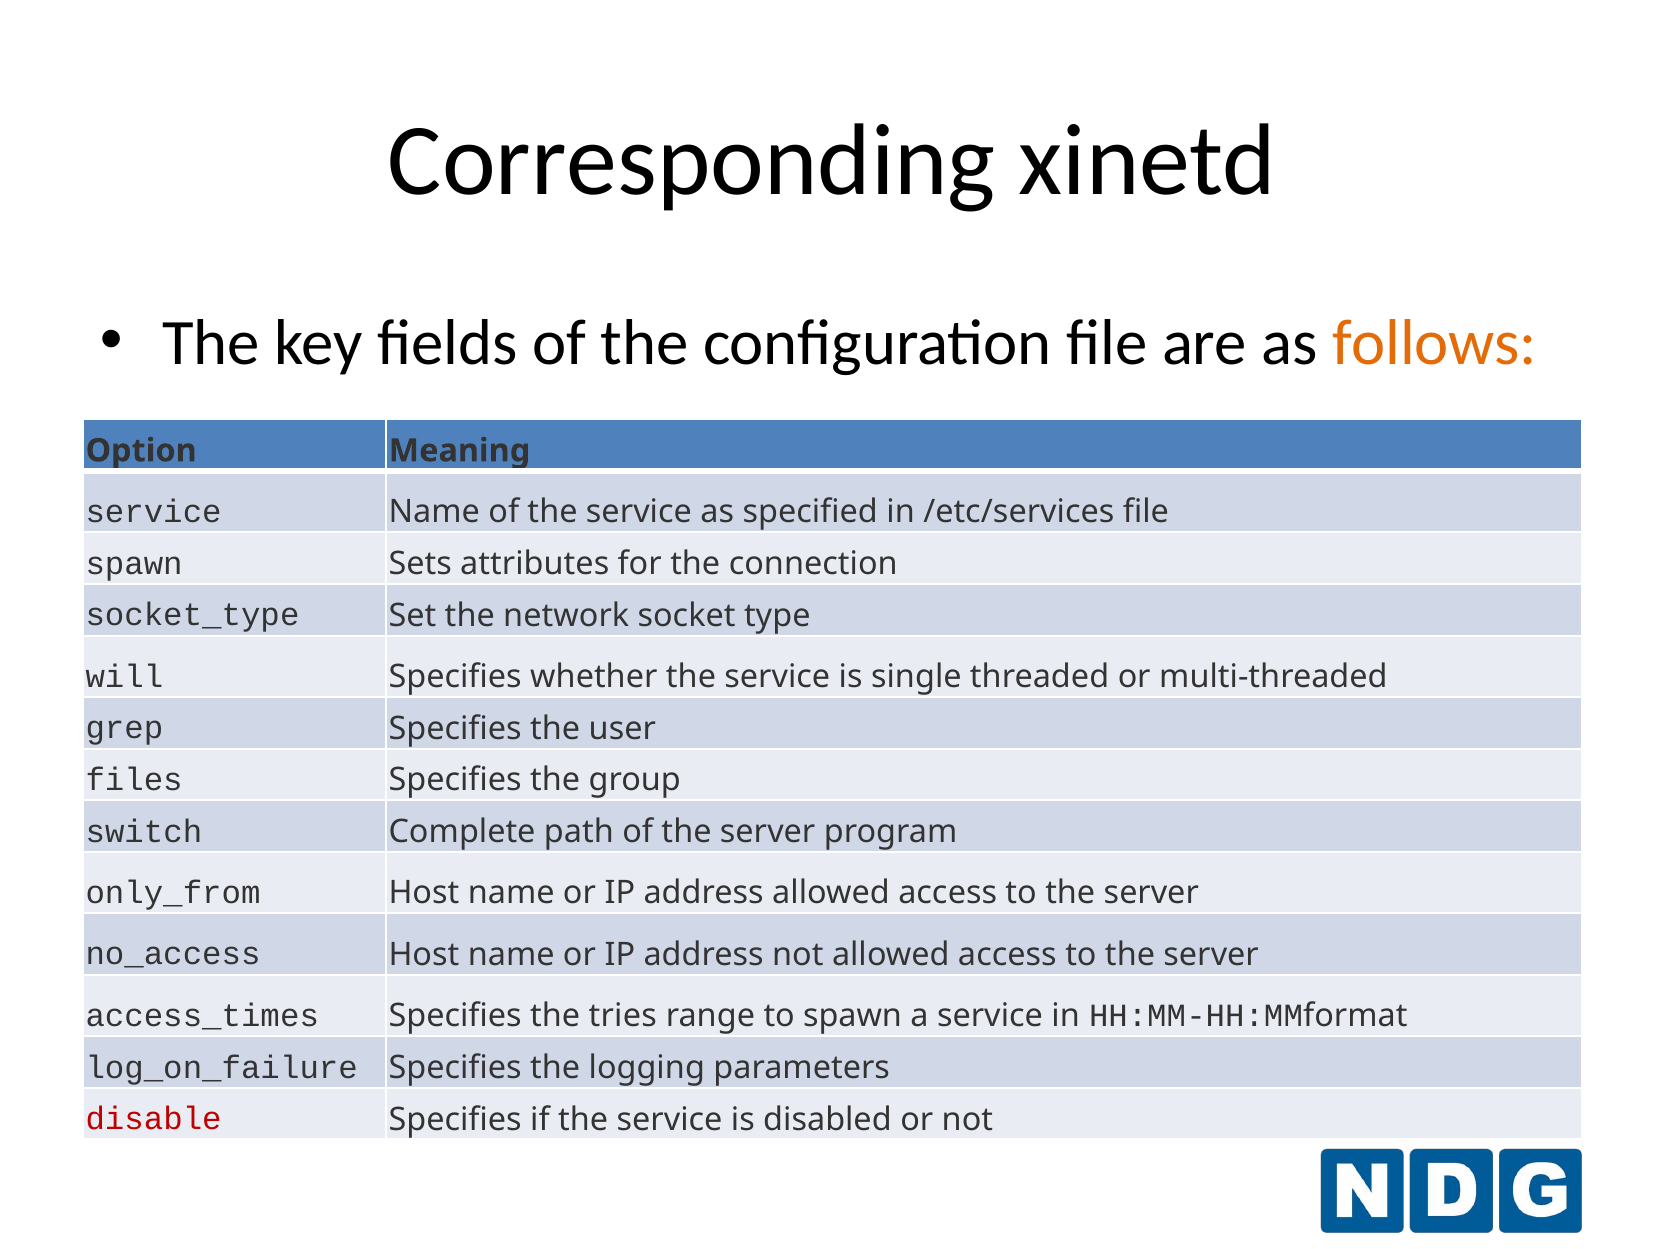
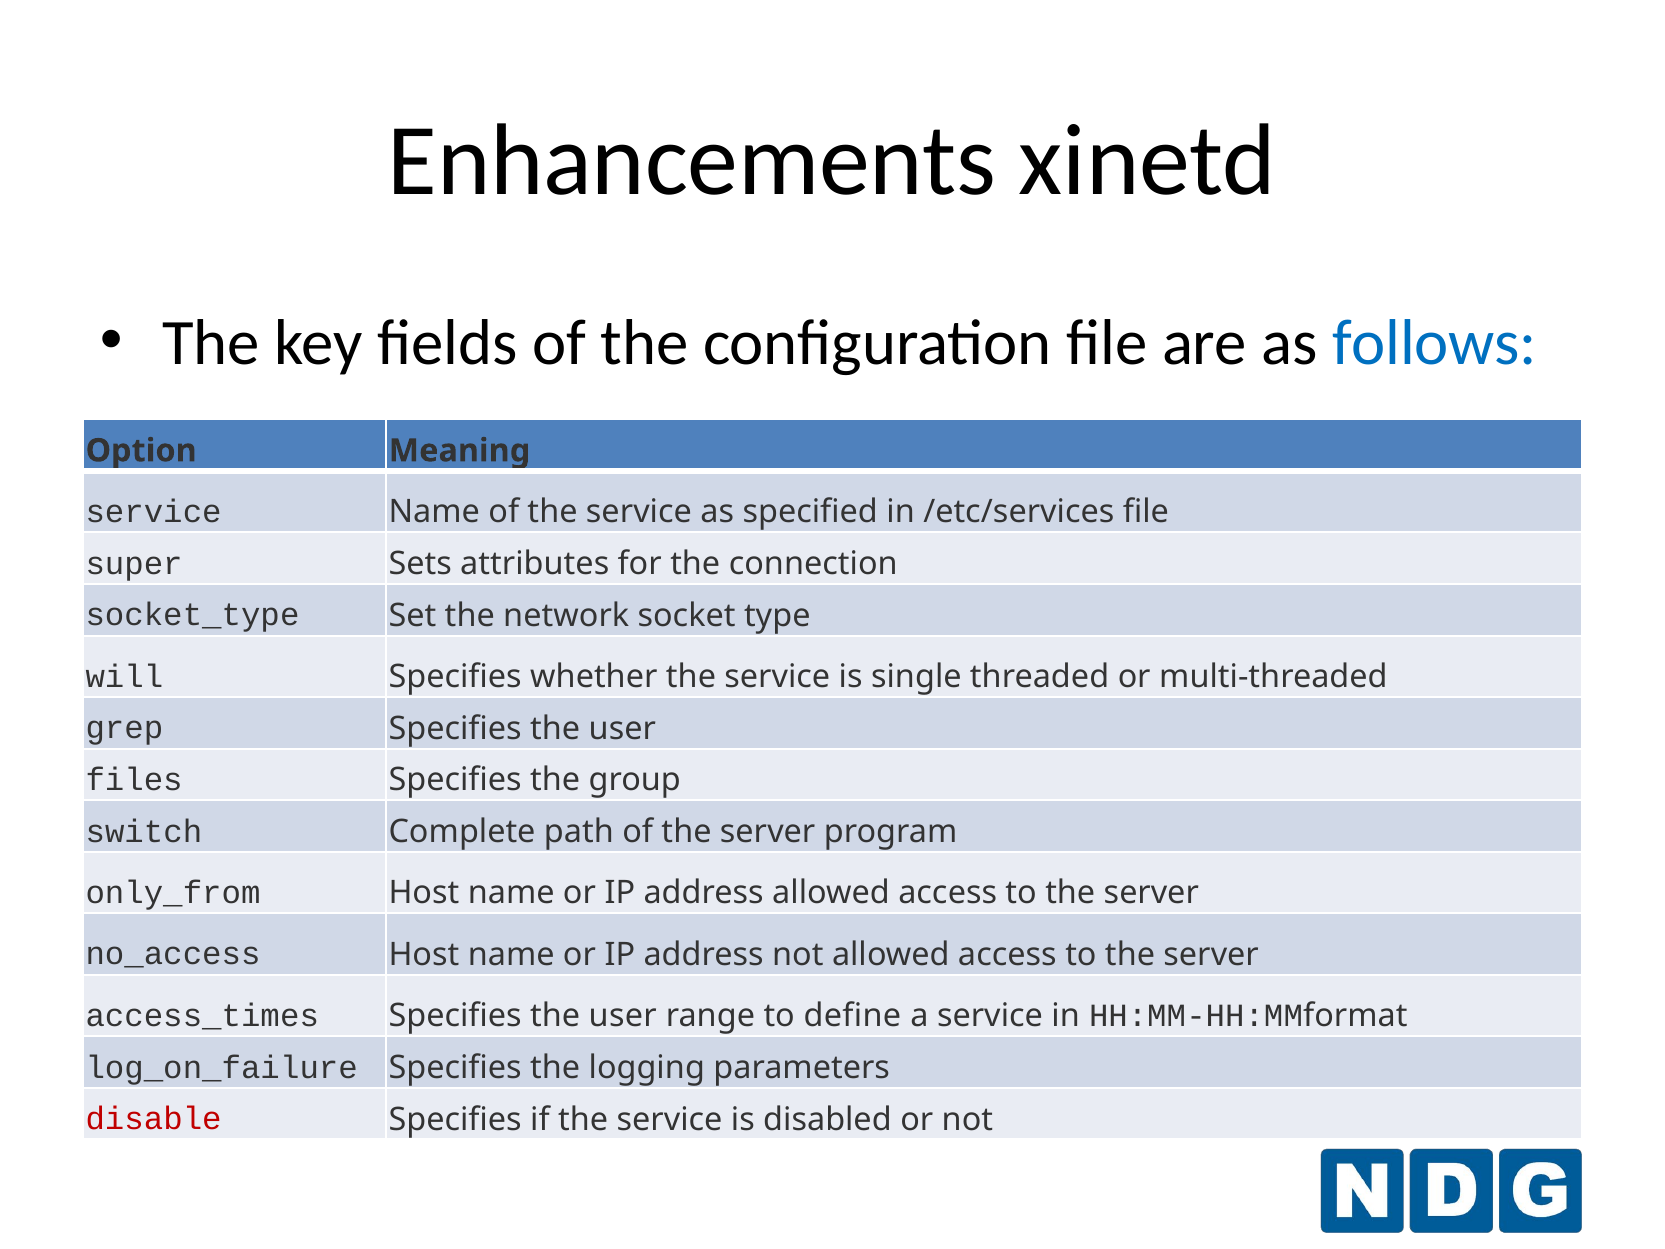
Corresponding: Corresponding -> Enhancements
follows colour: orange -> blue
spawn at (134, 563): spawn -> super
tries at (623, 1015): tries -> user
to spawn: spawn -> define
